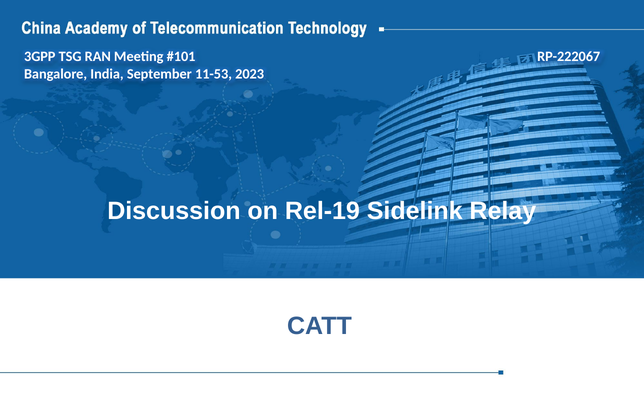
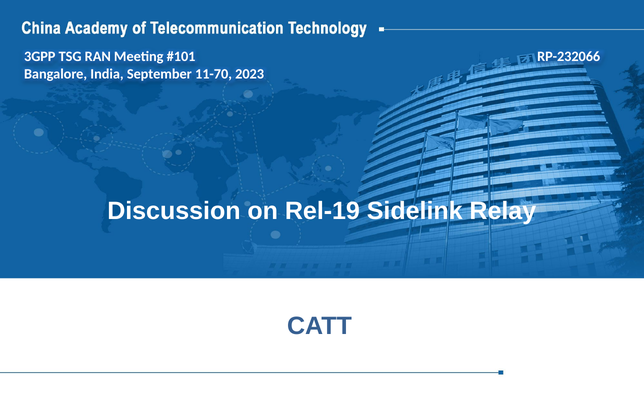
RP-222067: RP-222067 -> RP-232066
11-53: 11-53 -> 11-70
